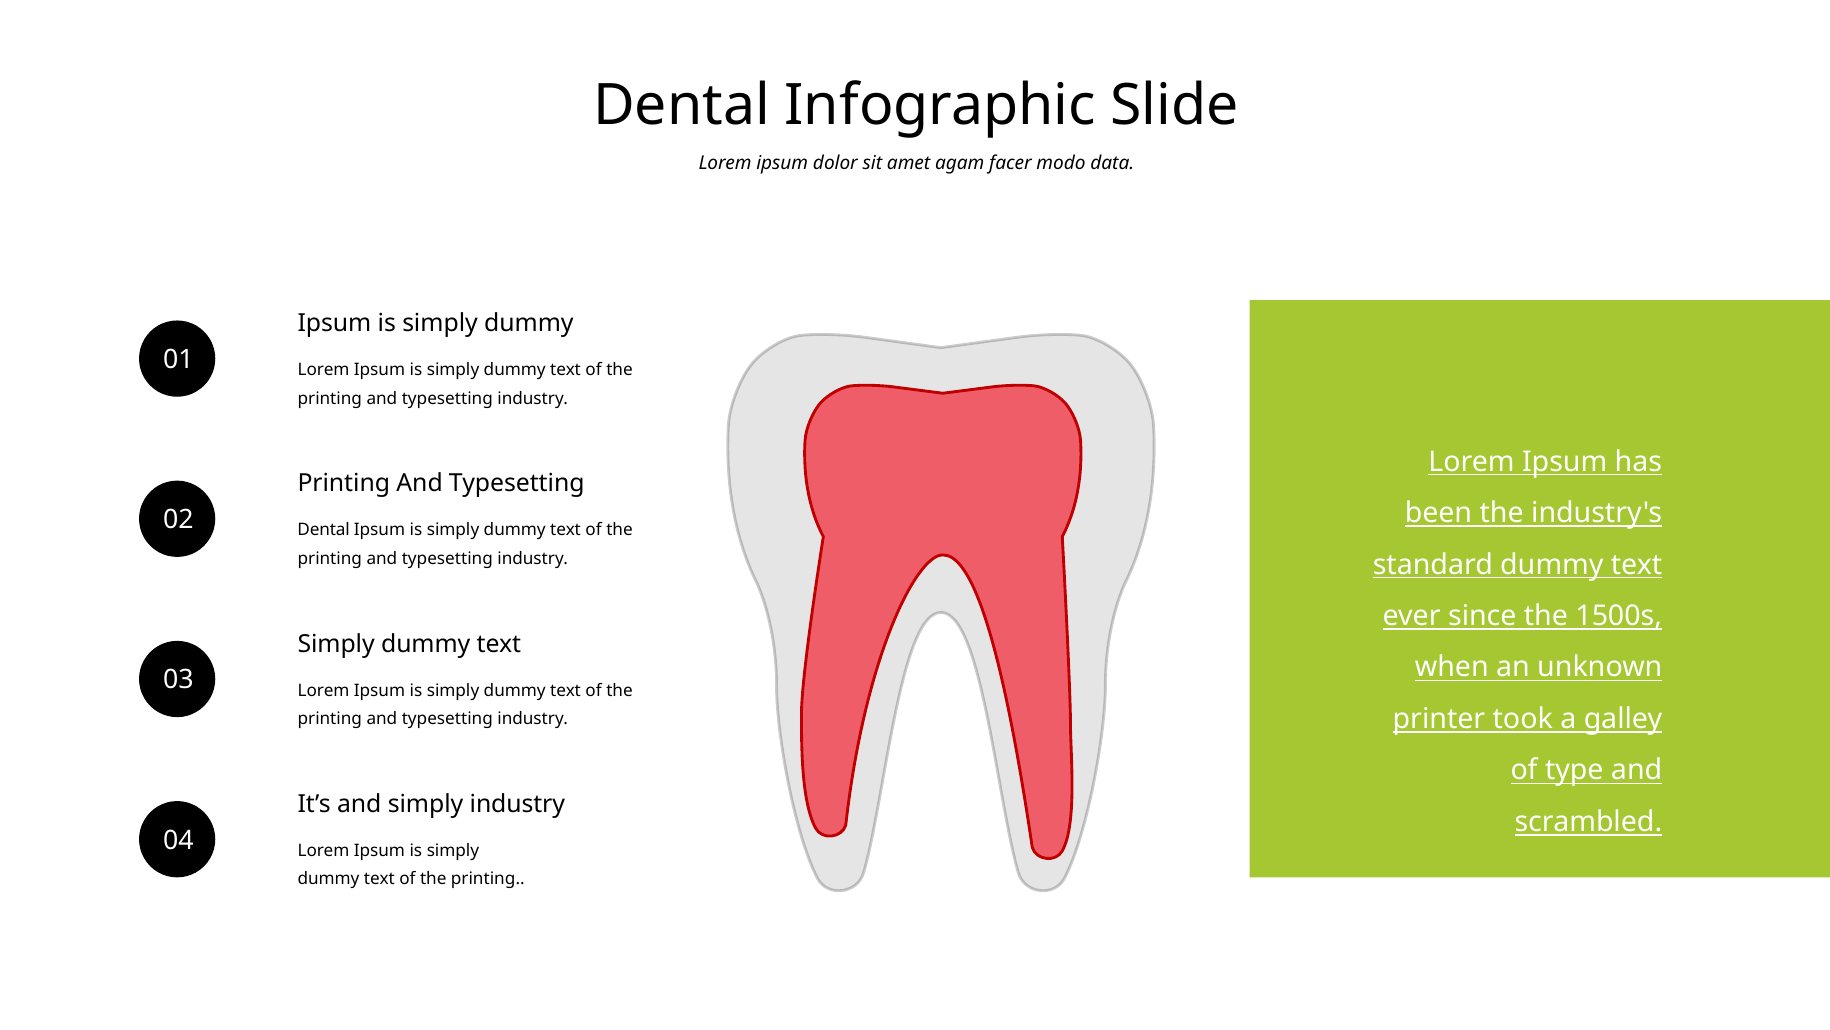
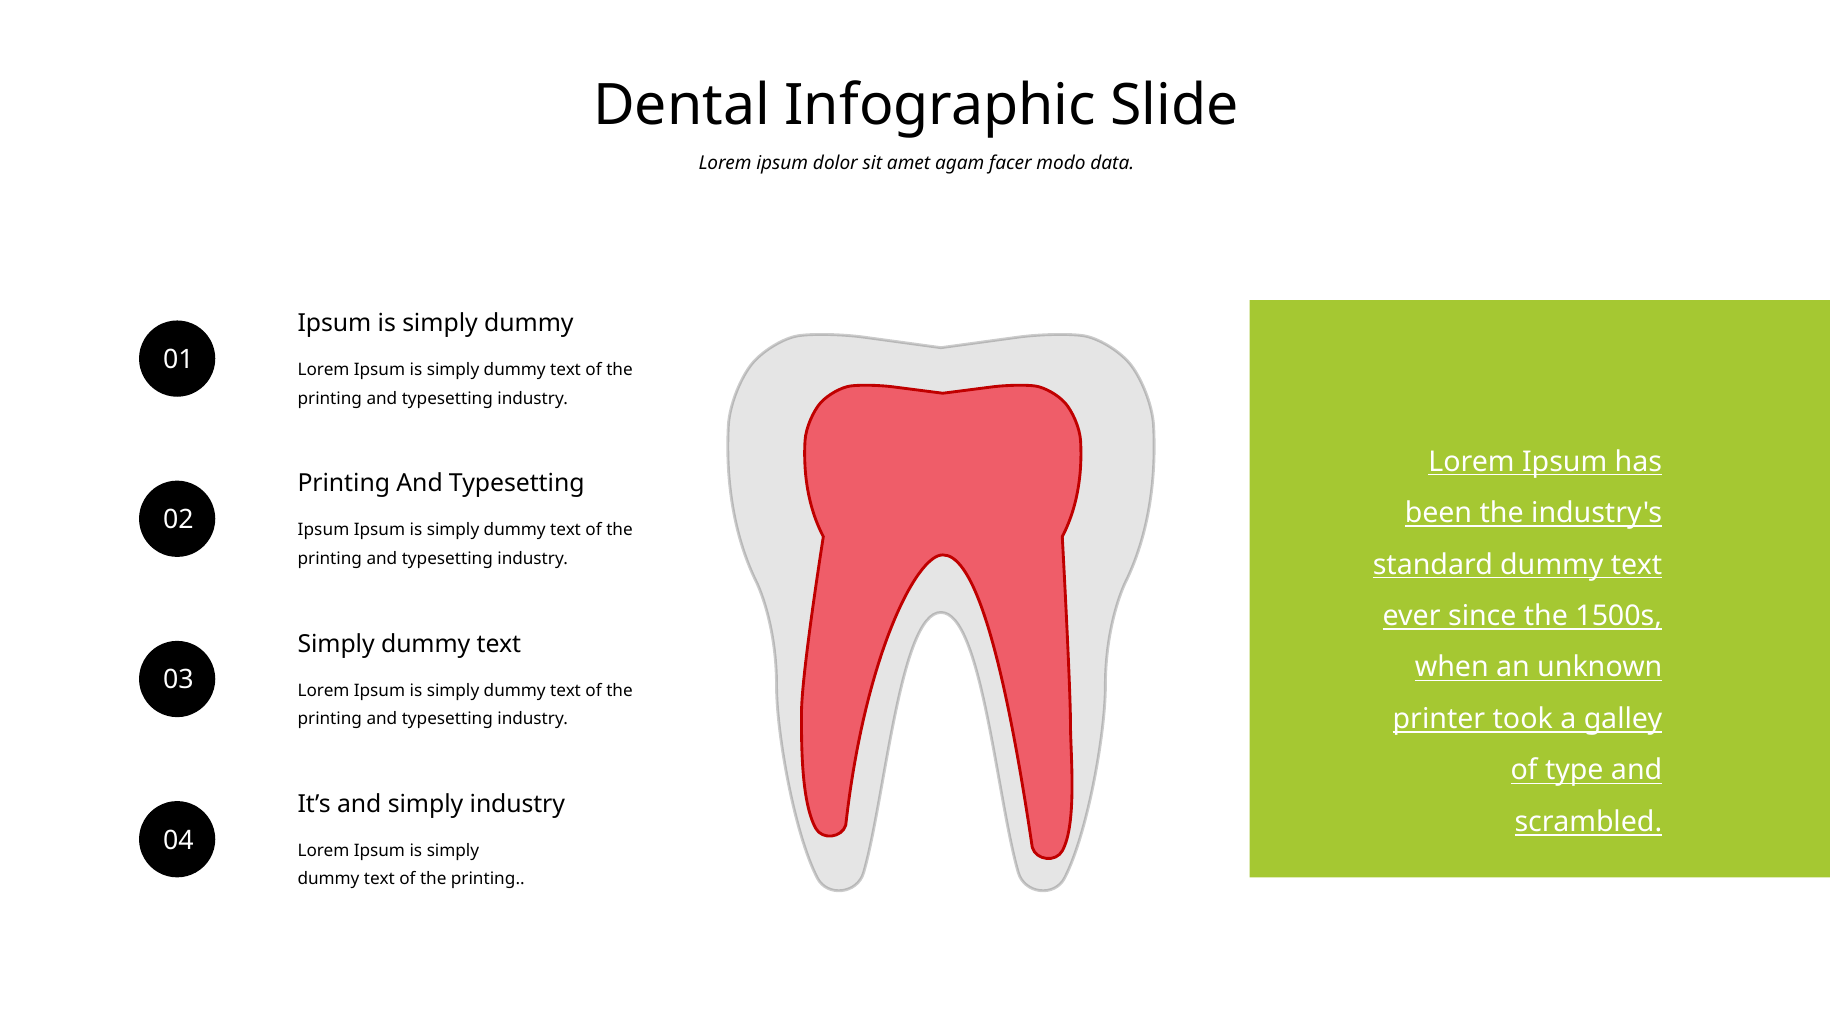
02 Dental: Dental -> Ipsum
